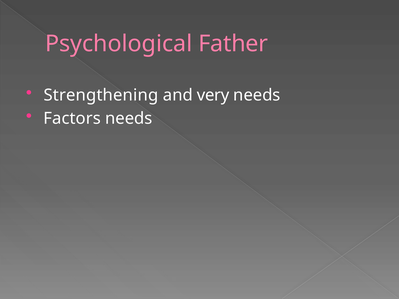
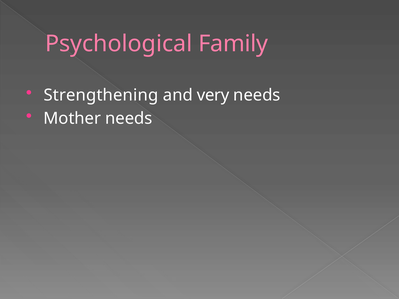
Father: Father -> Family
Factors: Factors -> Mother
